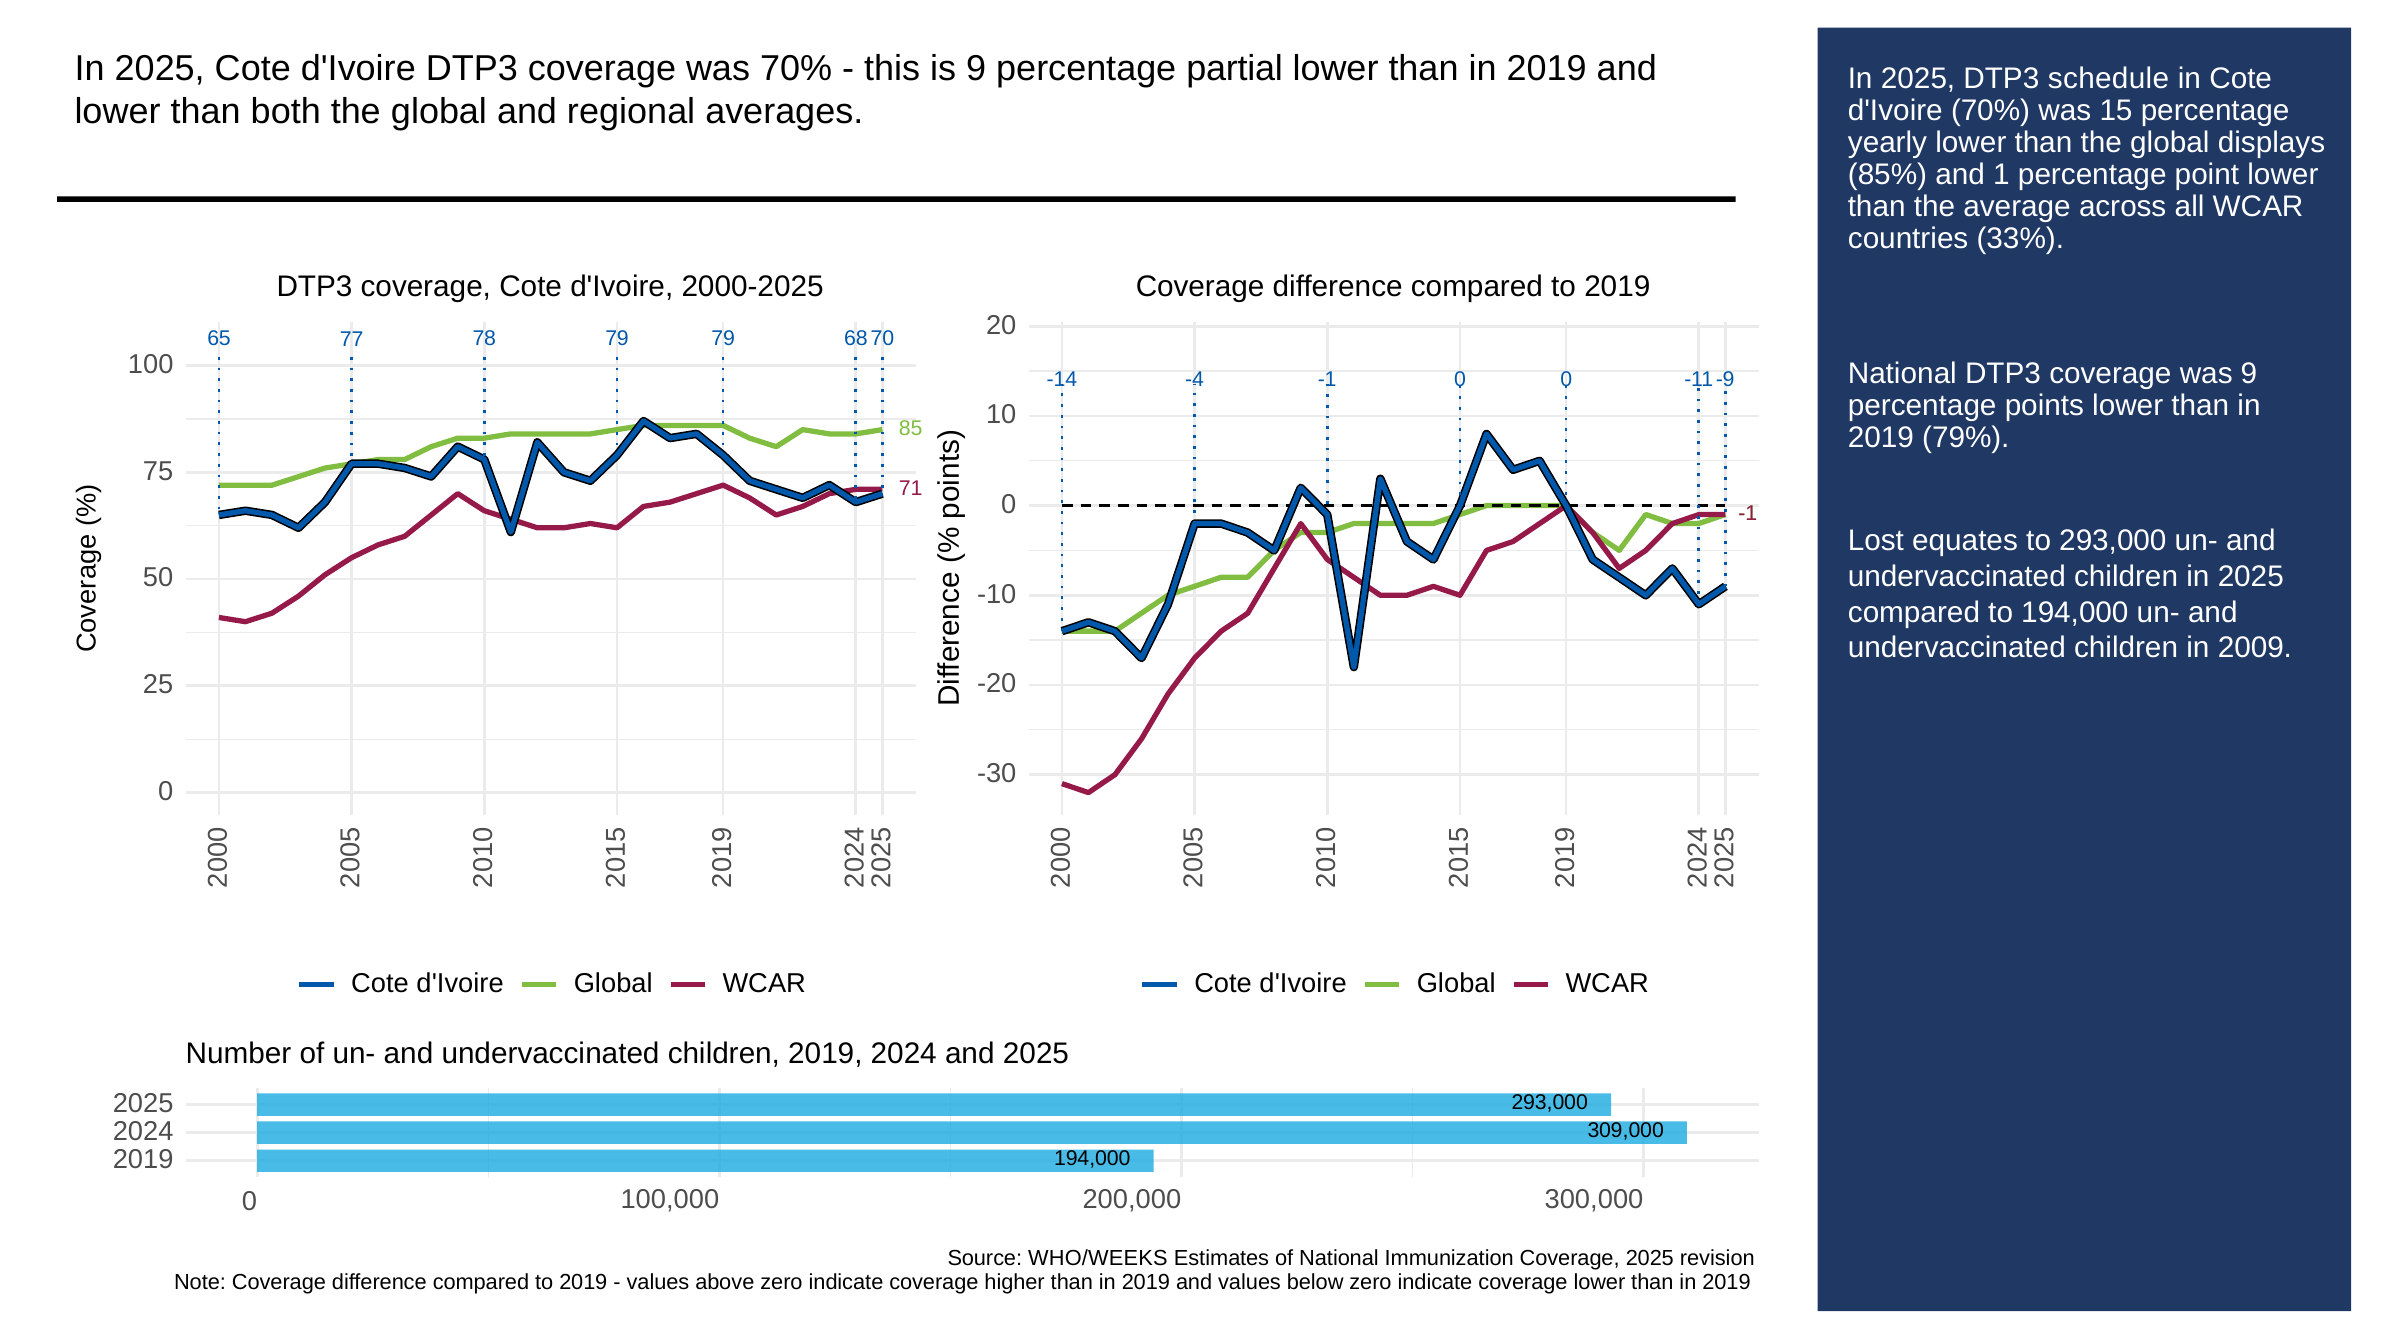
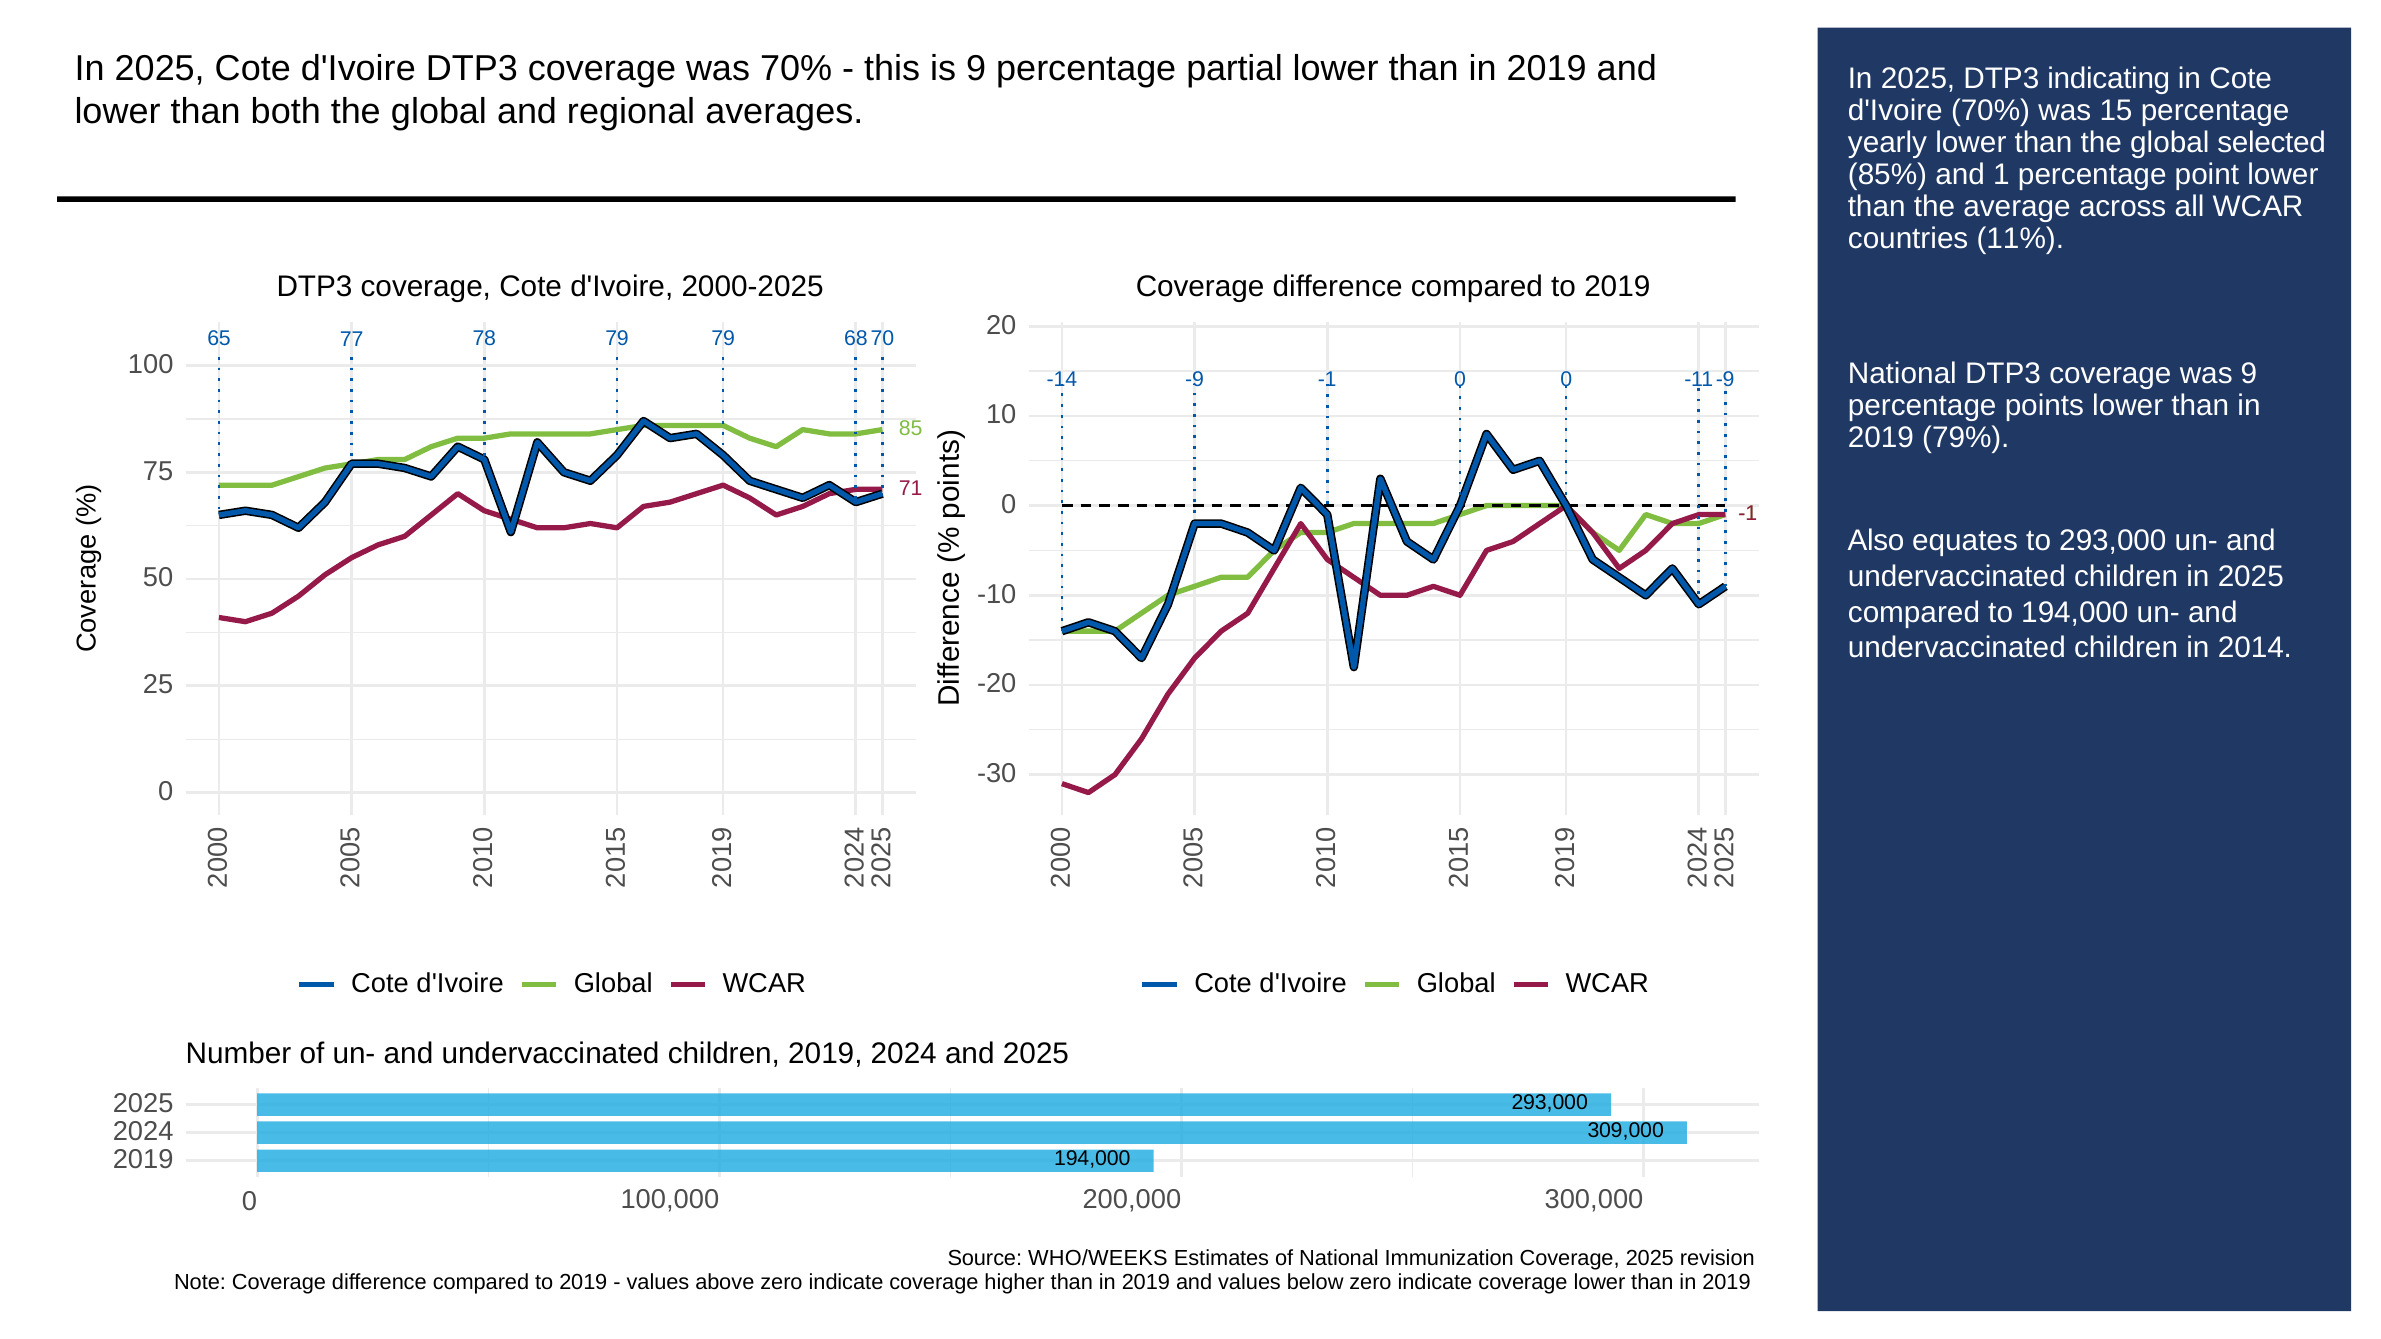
schedule: schedule -> indicating
displays: displays -> selected
33%: 33% -> 11%
-4: -4 -> -9
Lost: Lost -> Also
2009: 2009 -> 2014
